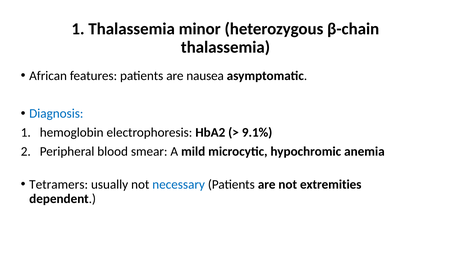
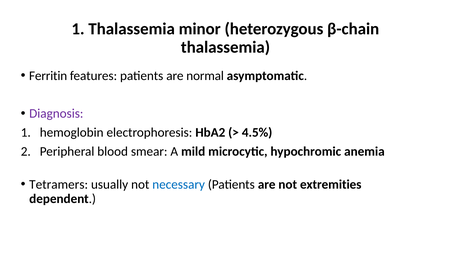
African: African -> Ferritin
nausea: nausea -> normal
Diagnosis colour: blue -> purple
9.1%: 9.1% -> 4.5%
